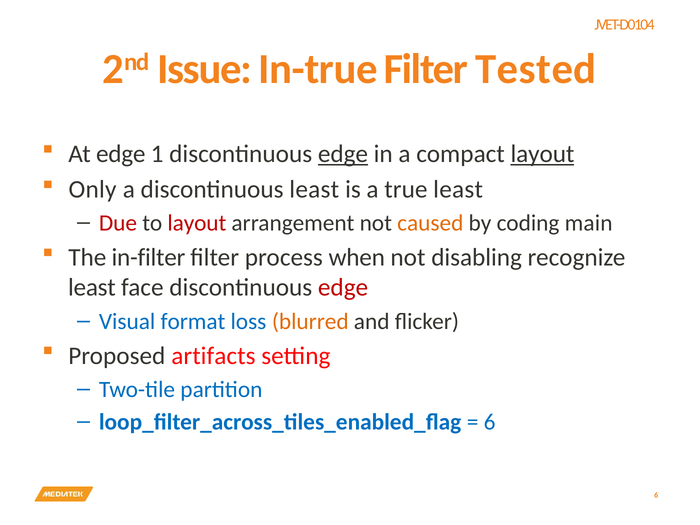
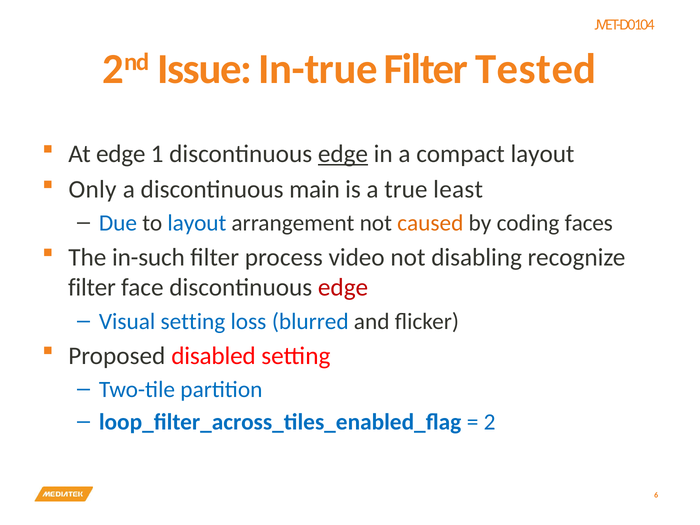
layout at (542, 154) underline: present -> none
discontinuous least: least -> main
Due colour: red -> blue
layout at (197, 223) colour: red -> blue
main: main -> faces
in-filter: in-filter -> in-such
when: when -> video
least at (92, 288): least -> filter
Visual format: format -> setting
blurred colour: orange -> blue
artifacts: artifacts -> disabled
6 at (490, 422): 6 -> 2
